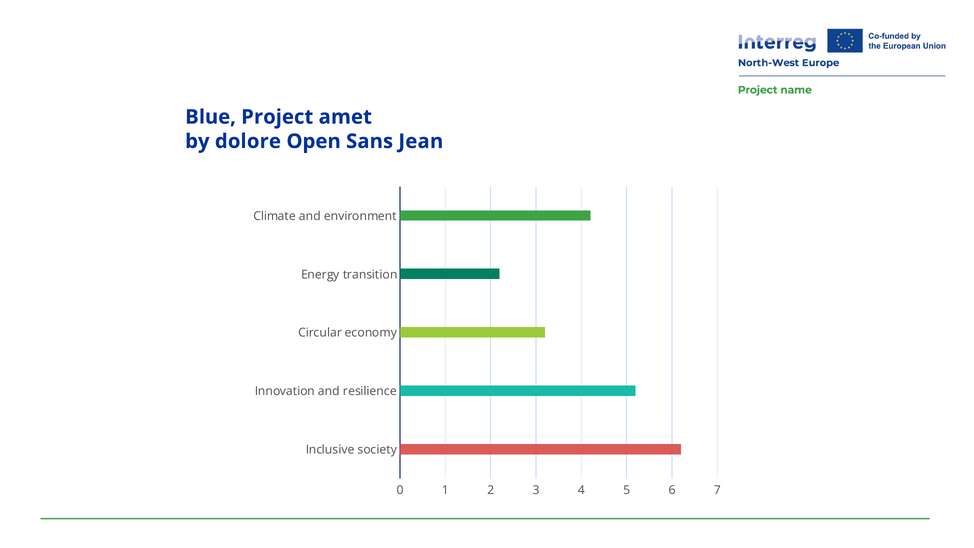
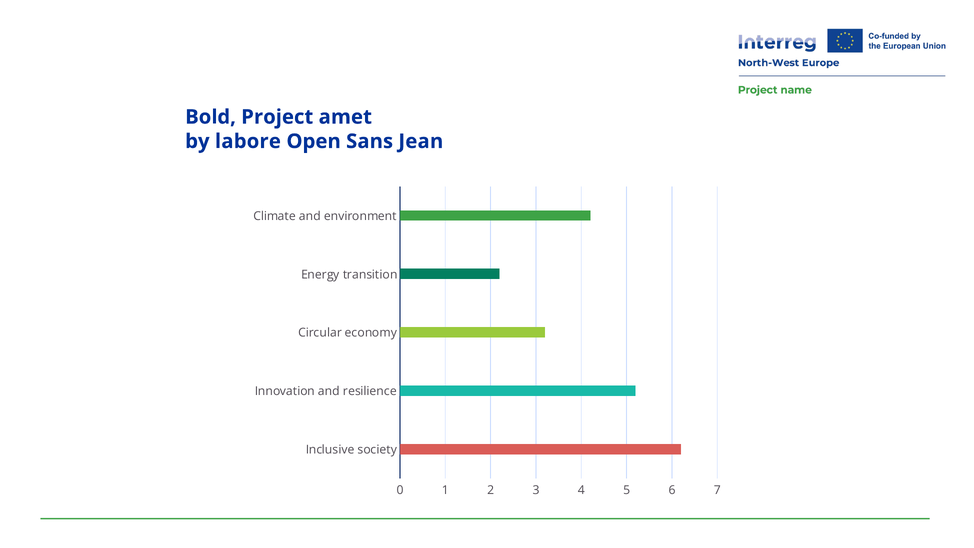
Blue: Blue -> Bold
dolore: dolore -> labore
